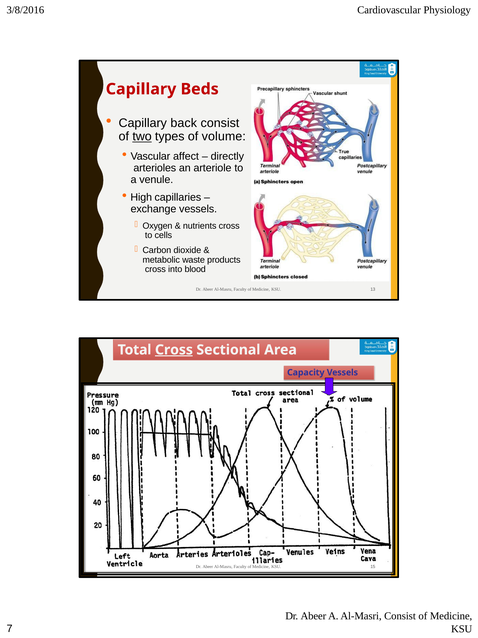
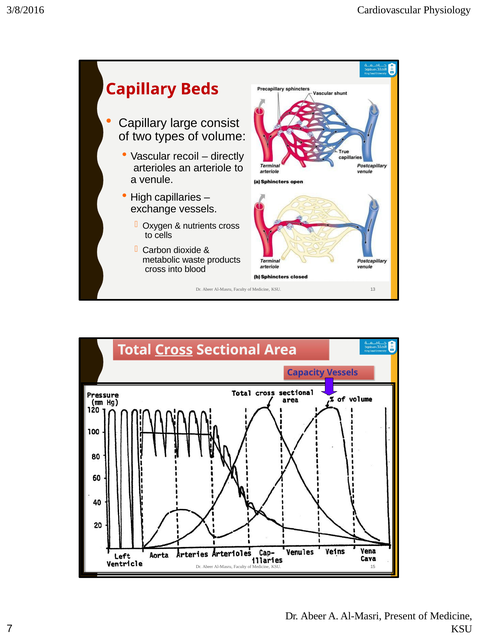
back: back -> large
two underline: present -> none
affect: affect -> recoil
Al-Masri Consist: Consist -> Present
